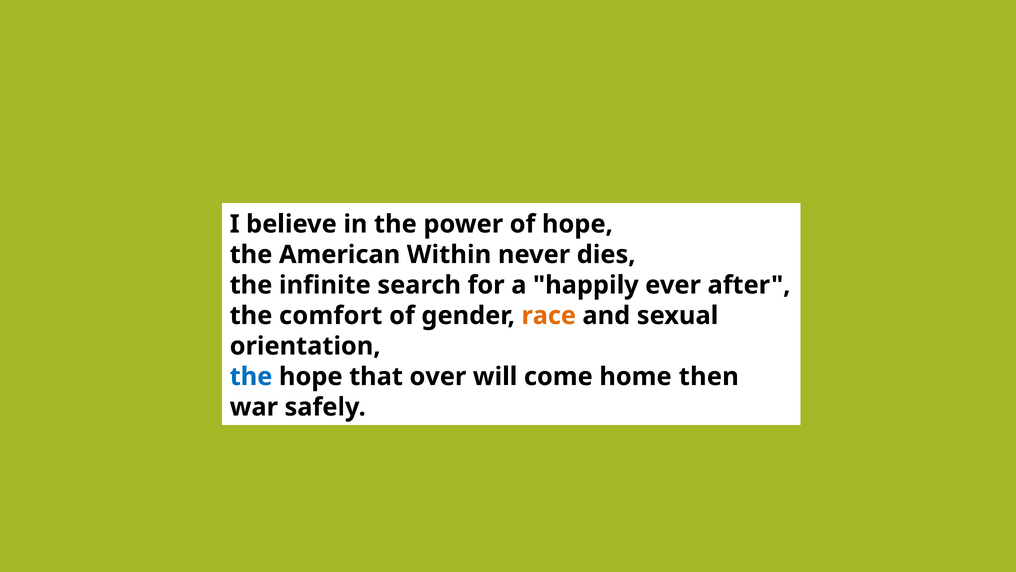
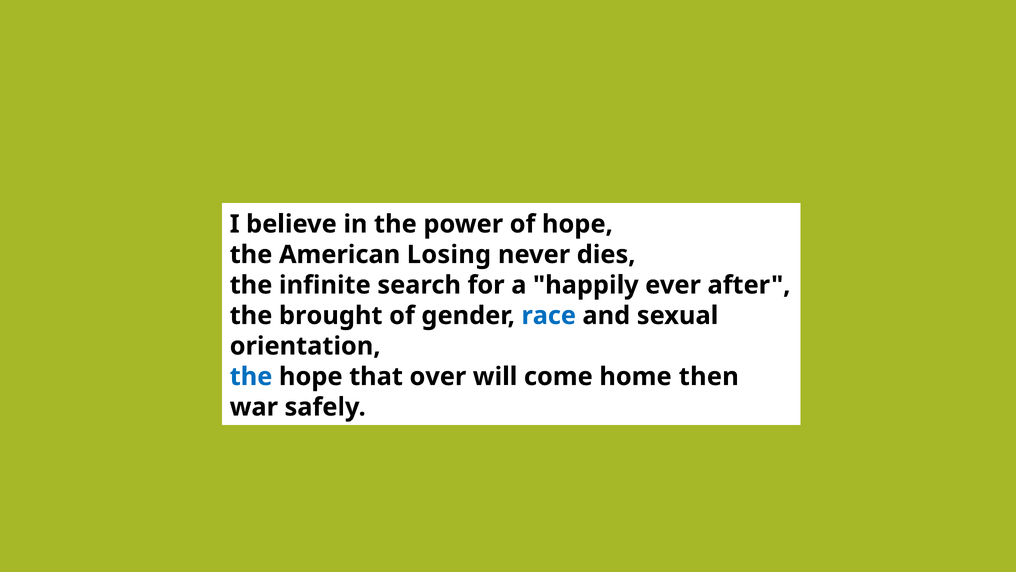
Within: Within -> Losing
comfort: comfort -> brought
race colour: orange -> blue
